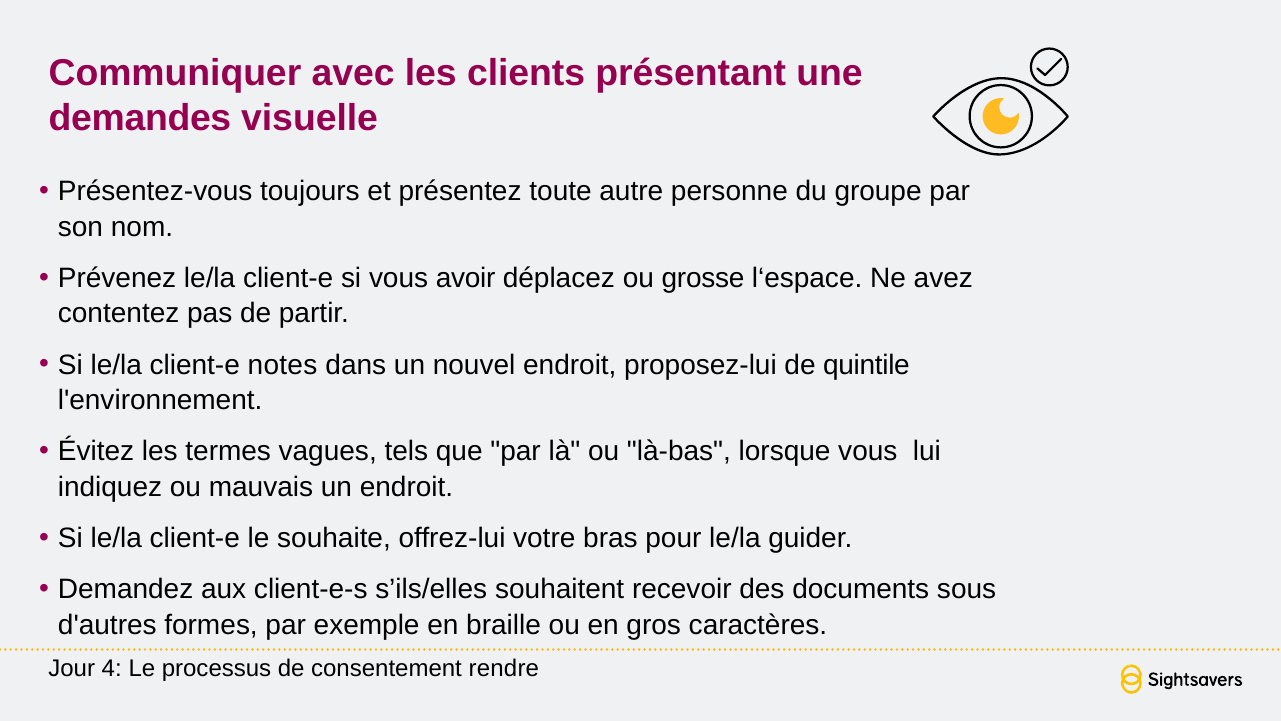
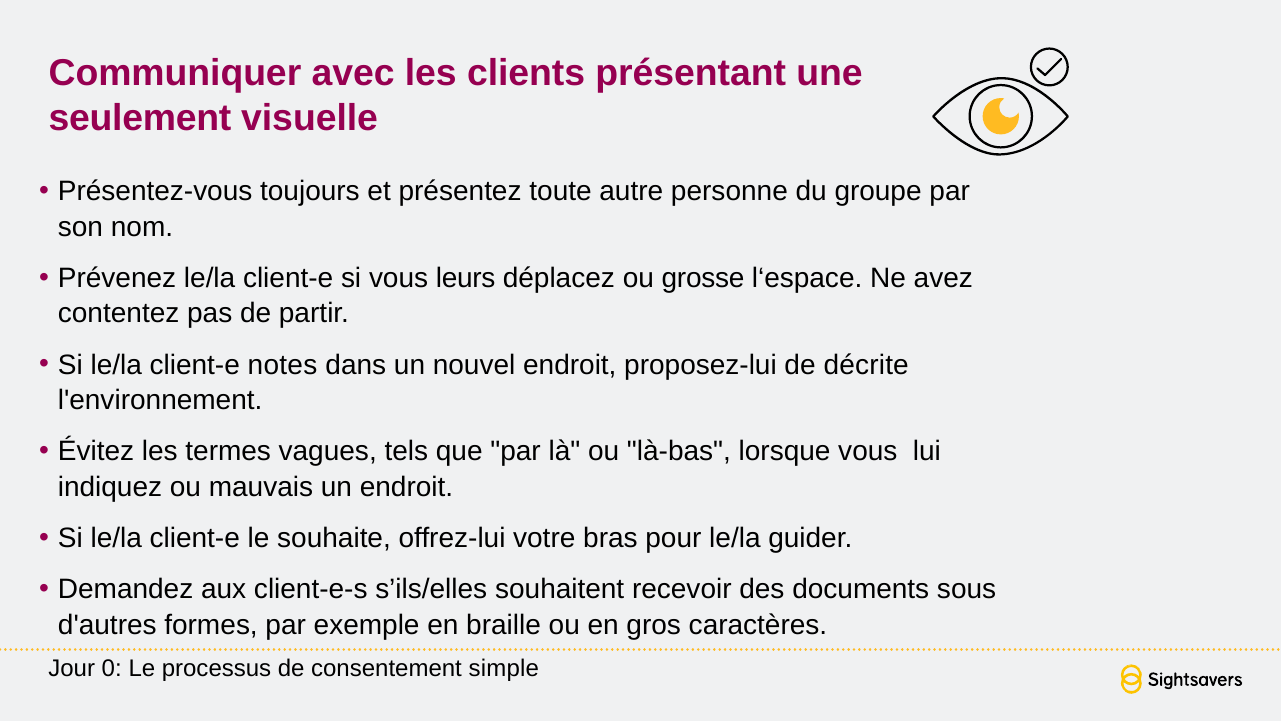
demandes: demandes -> seulement
avoir: avoir -> leurs
quintile: quintile -> décrite
4: 4 -> 0
rendre: rendre -> simple
